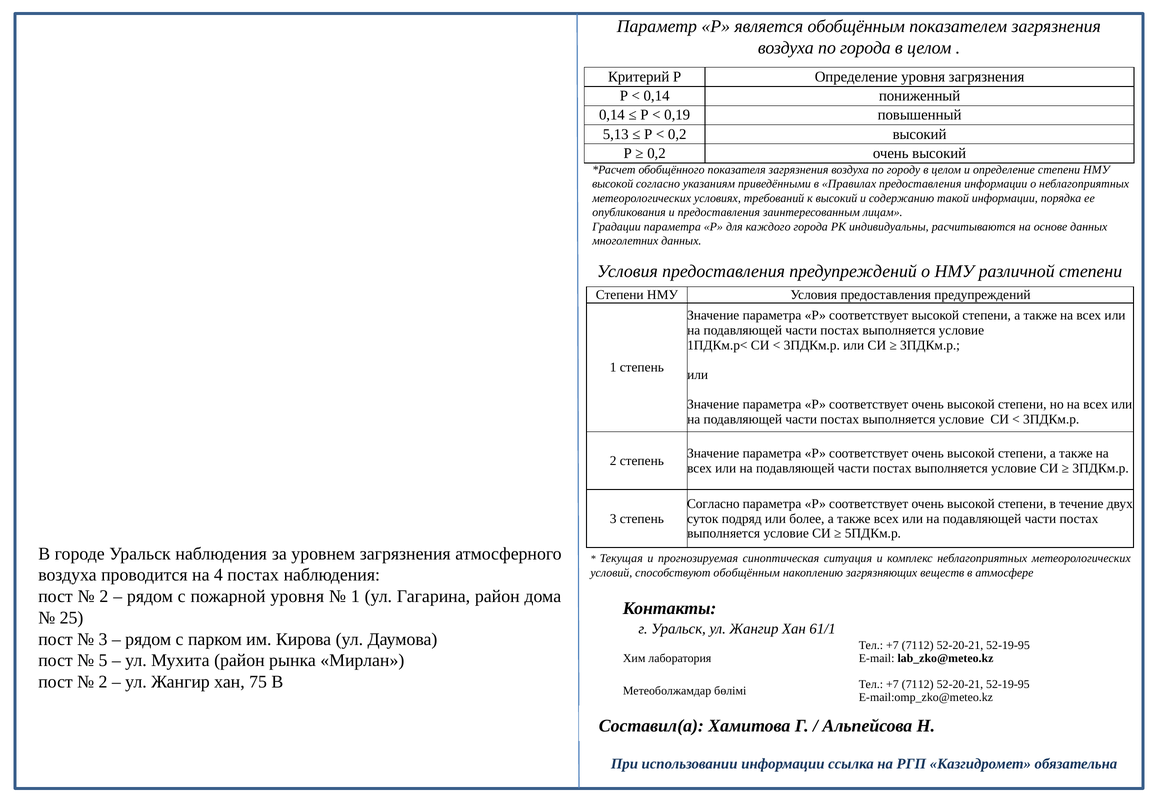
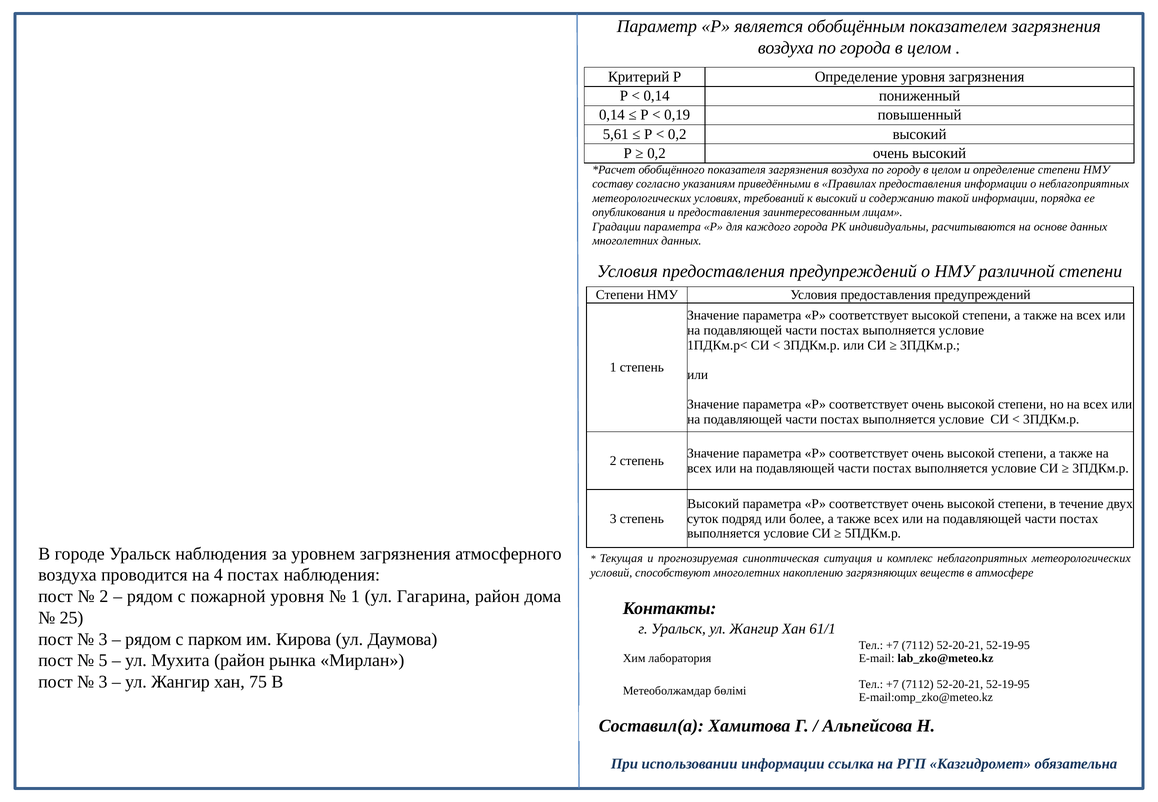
5,13: 5,13 -> 5,61
высокой at (613, 184): высокой -> составу
Согласно at (713, 504): Согласно -> Высокий
способствуют обобщённым: обобщённым -> многолетних
2 at (103, 682): 2 -> 3
